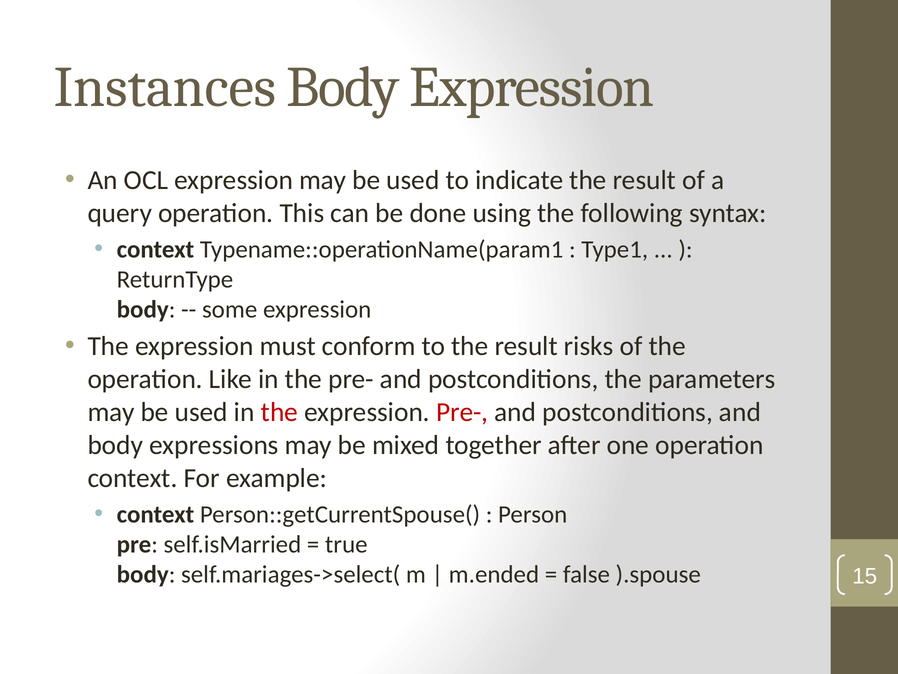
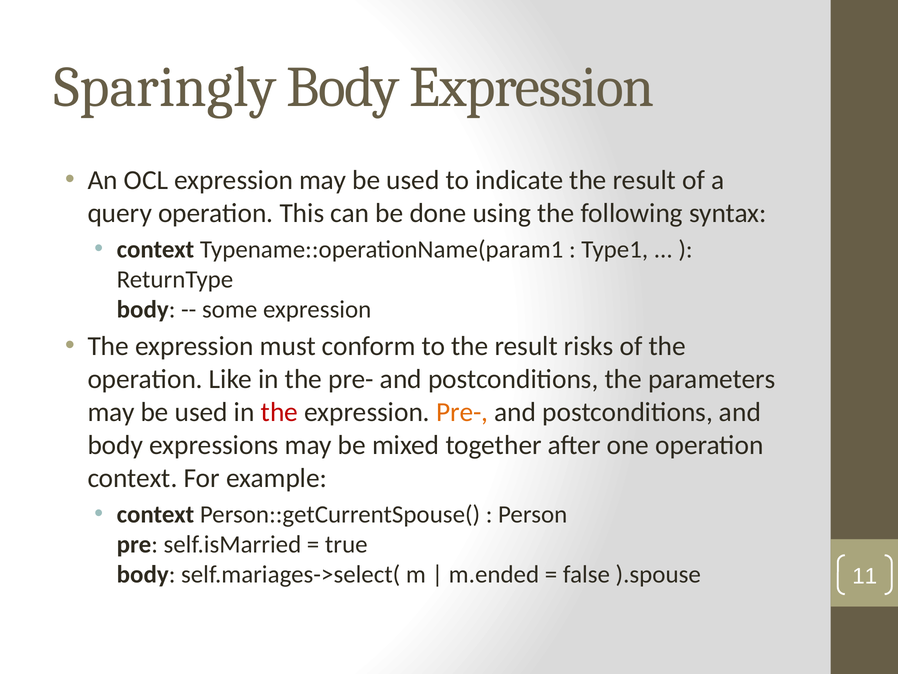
Instances: Instances -> Sparingly
Pre- at (462, 412) colour: red -> orange
15: 15 -> 11
